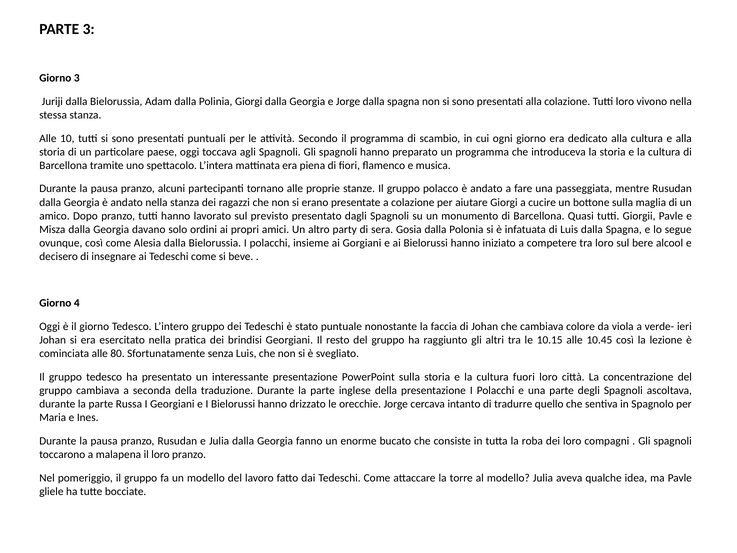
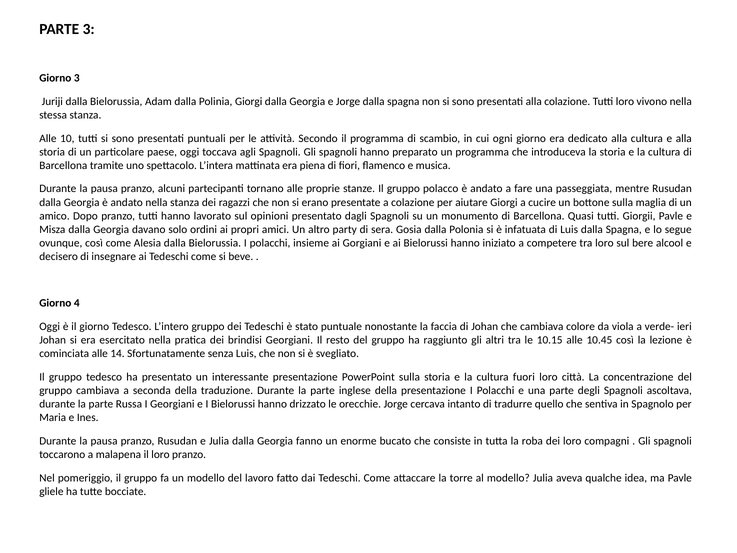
previsto: previsto -> opinioni
80: 80 -> 14
